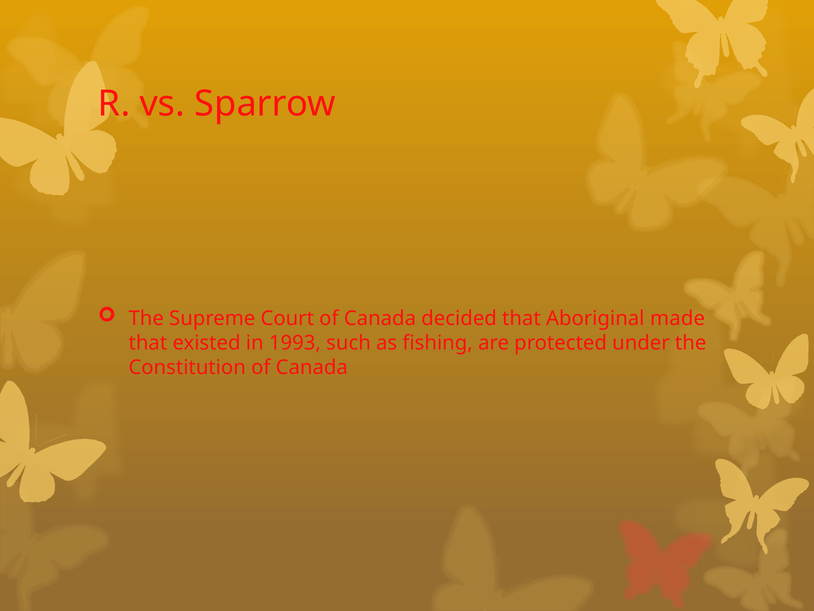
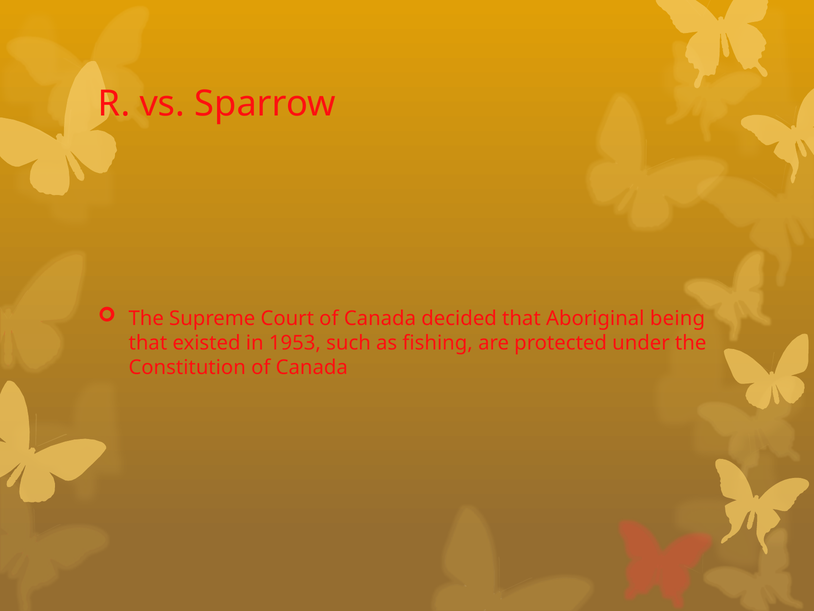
made: made -> being
1993: 1993 -> 1953
